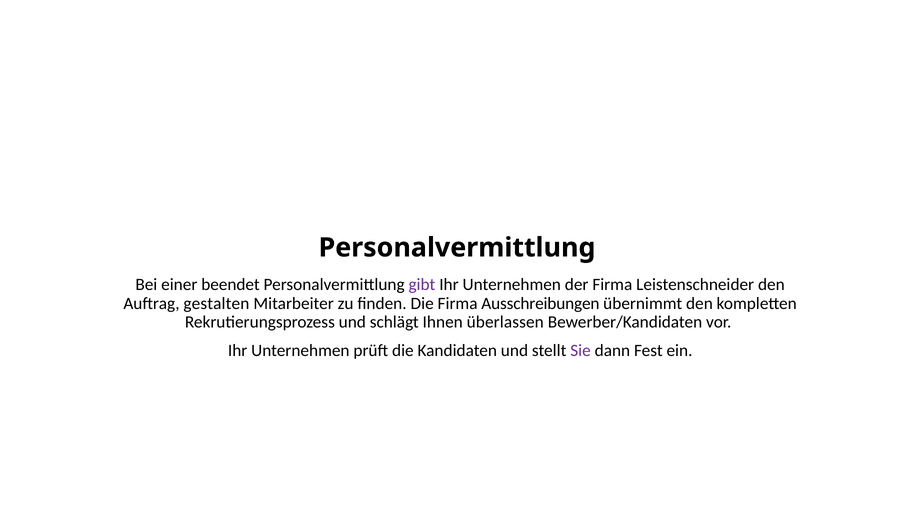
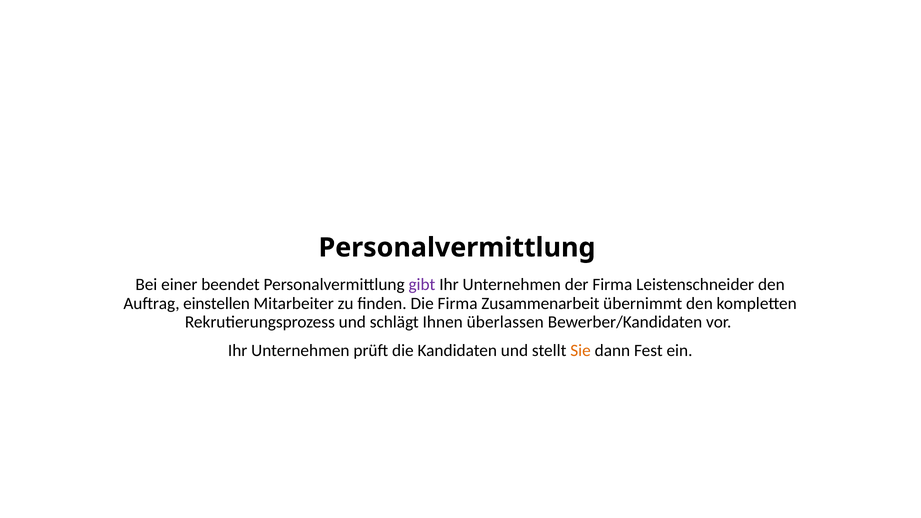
gestalten: gestalten -> einstellen
Ausschreibungen: Ausschreibungen -> Zusammenarbeit
Sie colour: purple -> orange
